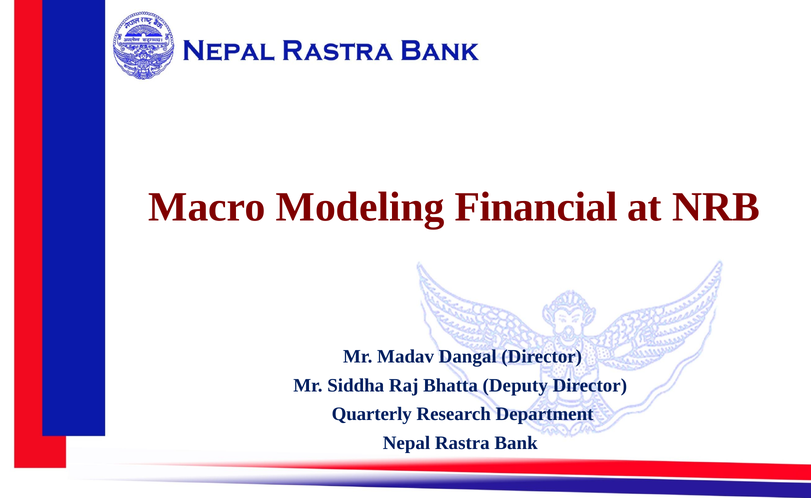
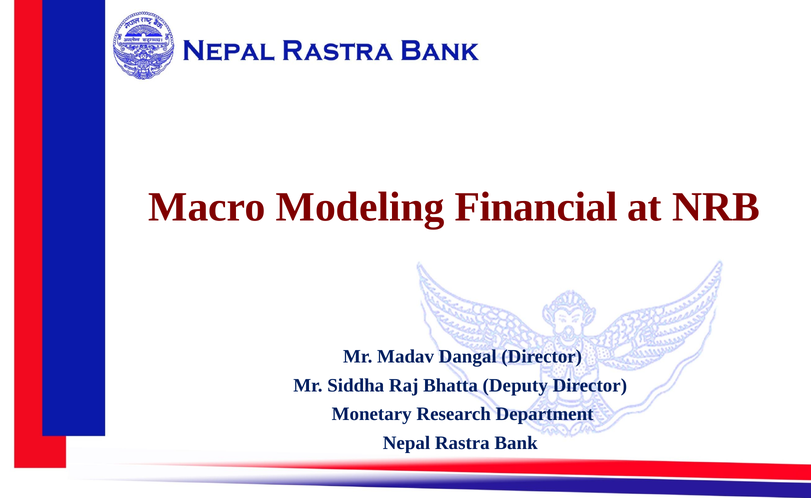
Quarterly: Quarterly -> Monetary
